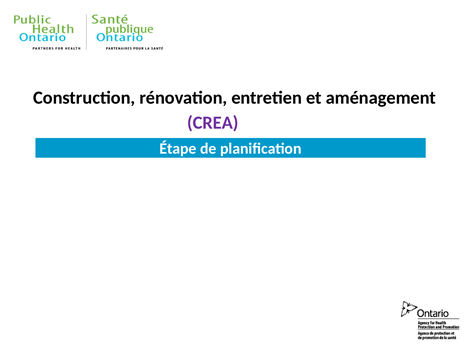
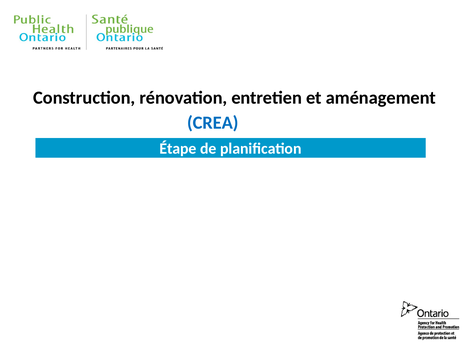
CREA colour: purple -> blue
